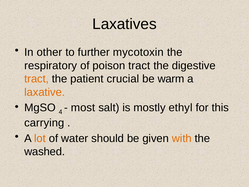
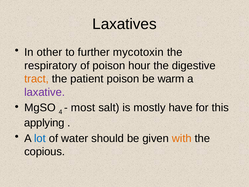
poison tract: tract -> hour
patient crucial: crucial -> poison
laxative colour: orange -> purple
ethyl: ethyl -> have
carrying: carrying -> applying
lot colour: orange -> blue
washed: washed -> copious
